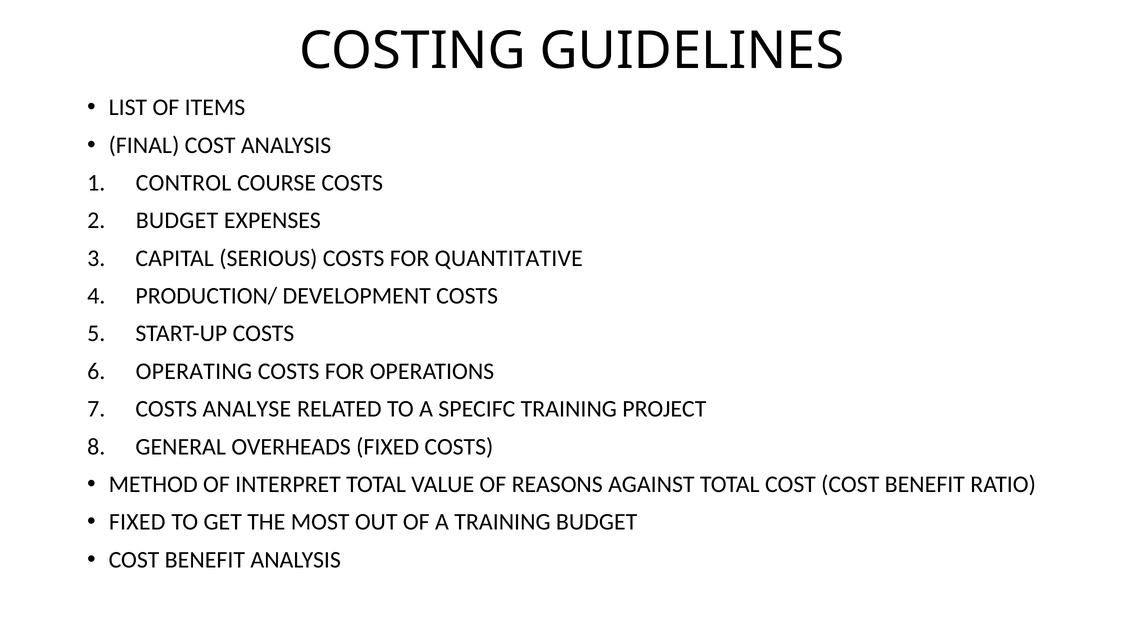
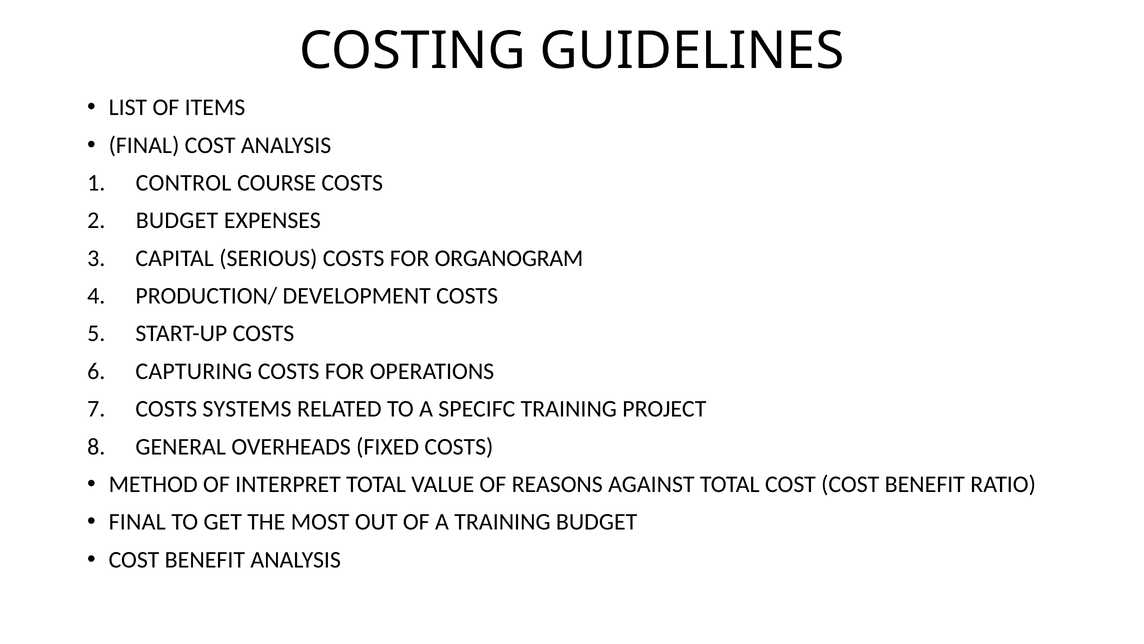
QUANTITATIVE: QUANTITATIVE -> ORGANOGRAM
OPERATING: OPERATING -> CAPTURING
ANALYSE: ANALYSE -> SYSTEMS
FIXED at (137, 522): FIXED -> FINAL
